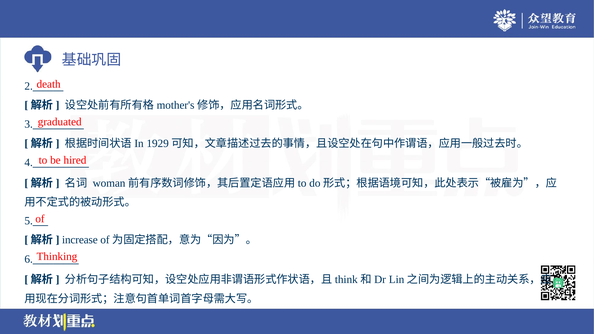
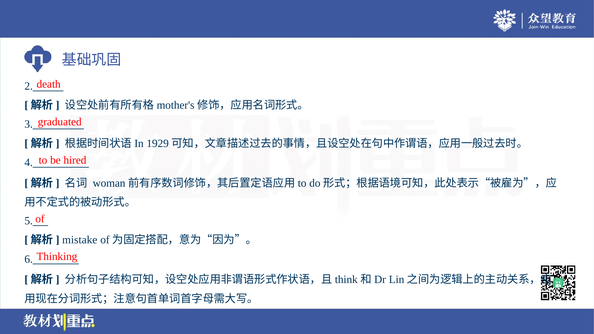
increase: increase -> mistake
